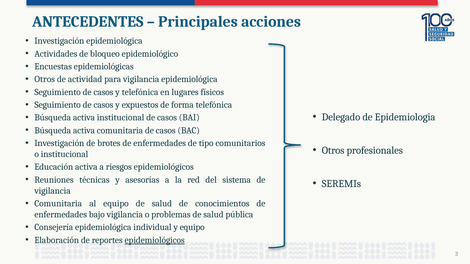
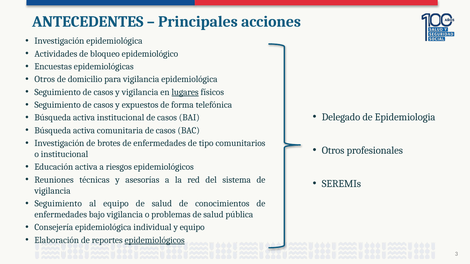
actividad: actividad -> domicilio
y telefónica: telefónica -> vigilancia
lugares underline: none -> present
Comunitaria at (58, 204): Comunitaria -> Seguimiento
